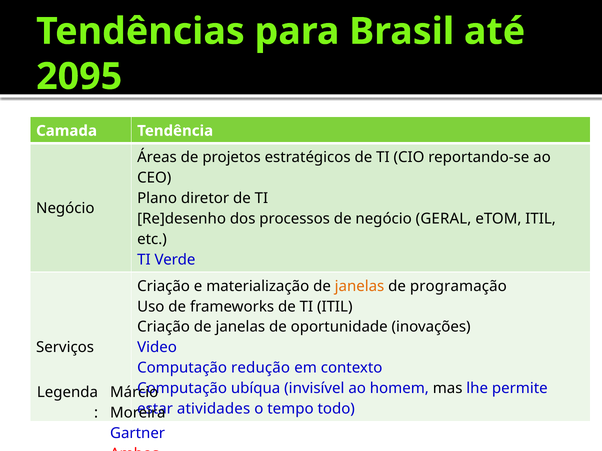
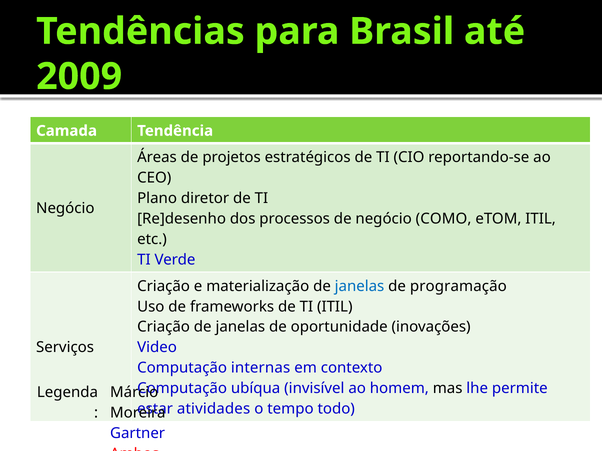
2095: 2095 -> 2009
GERAL: GERAL -> COMO
janelas at (360, 286) colour: orange -> blue
redução: redução -> internas
